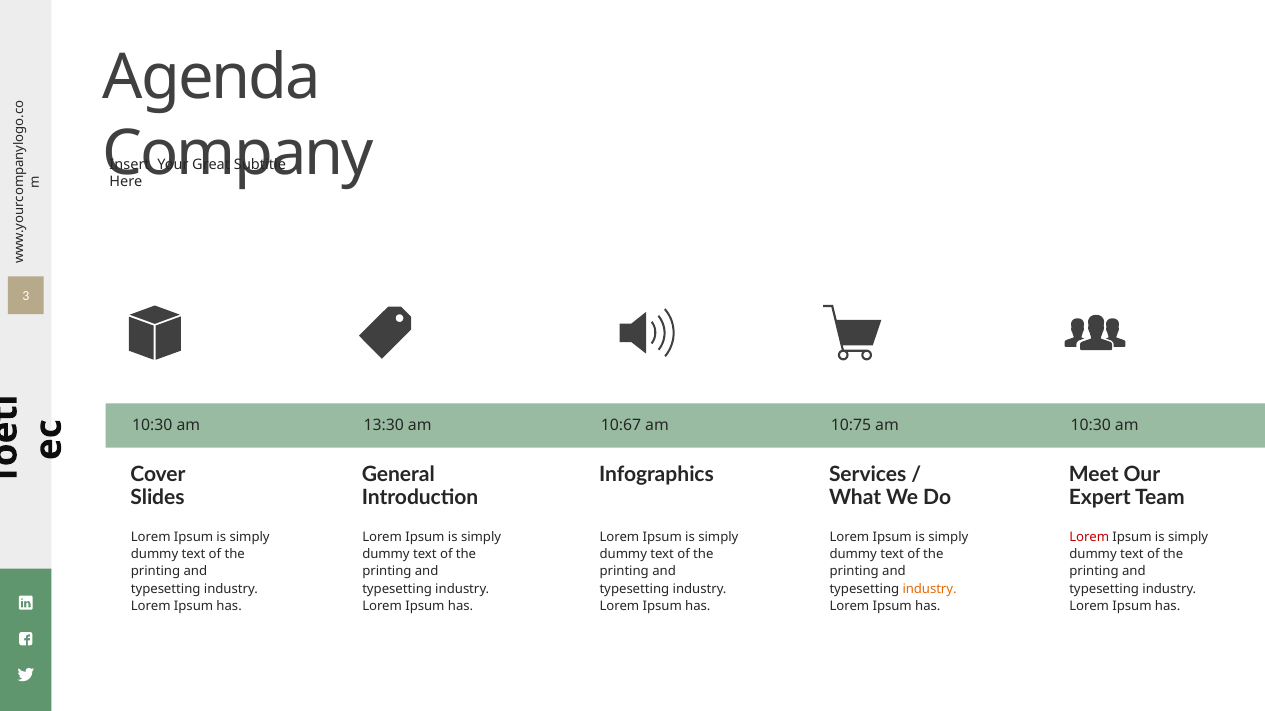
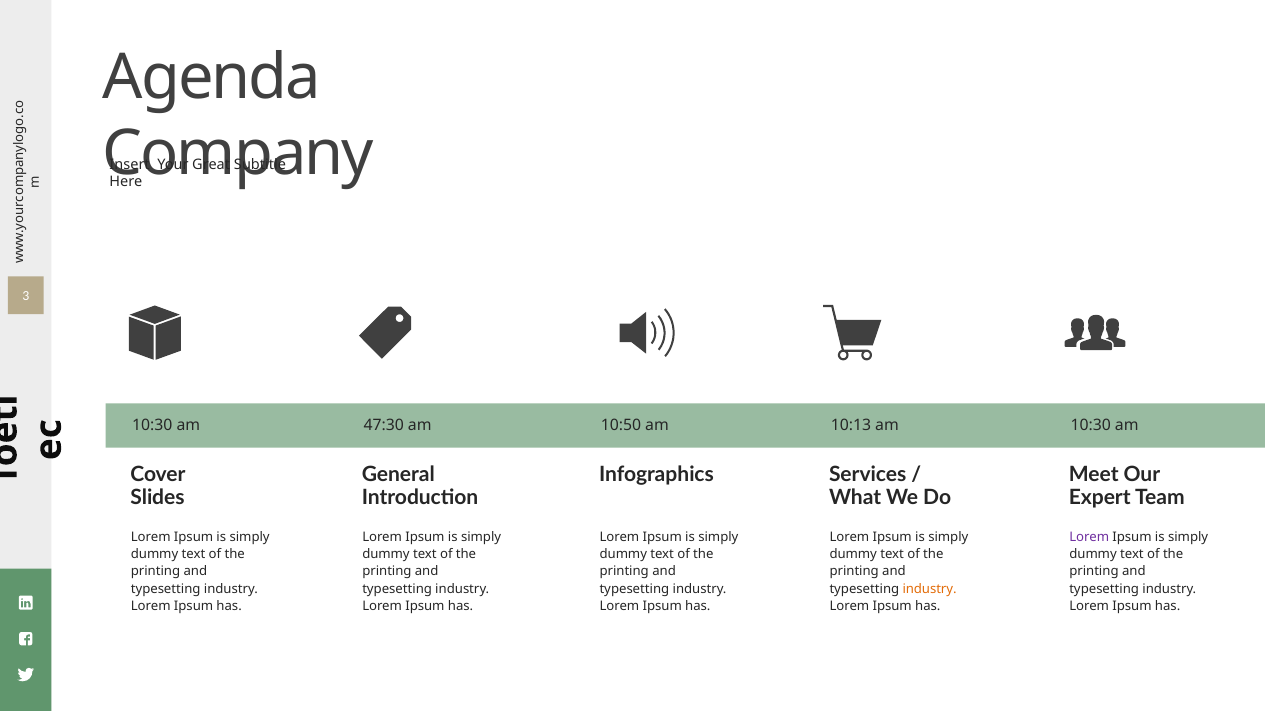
13:30: 13:30 -> 47:30
10:67: 10:67 -> 10:50
10:75: 10:75 -> 10:13
Lorem at (1089, 537) colour: red -> purple
